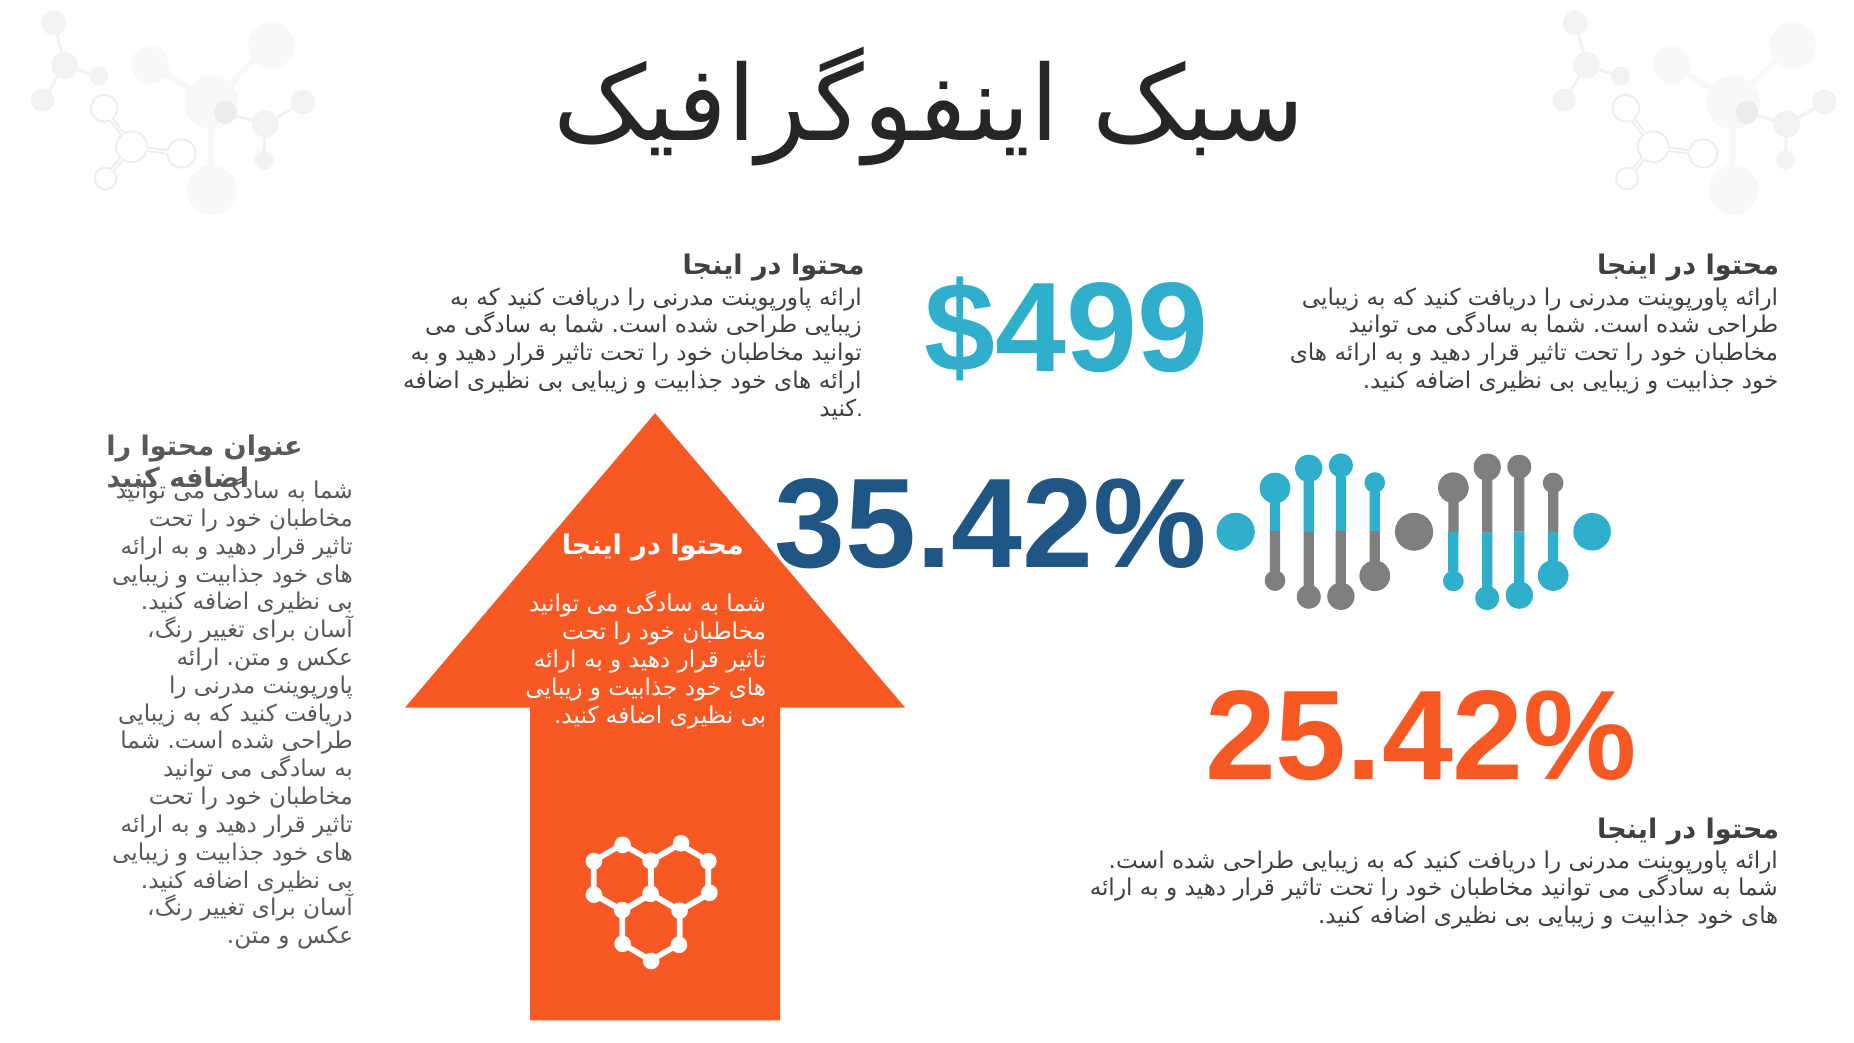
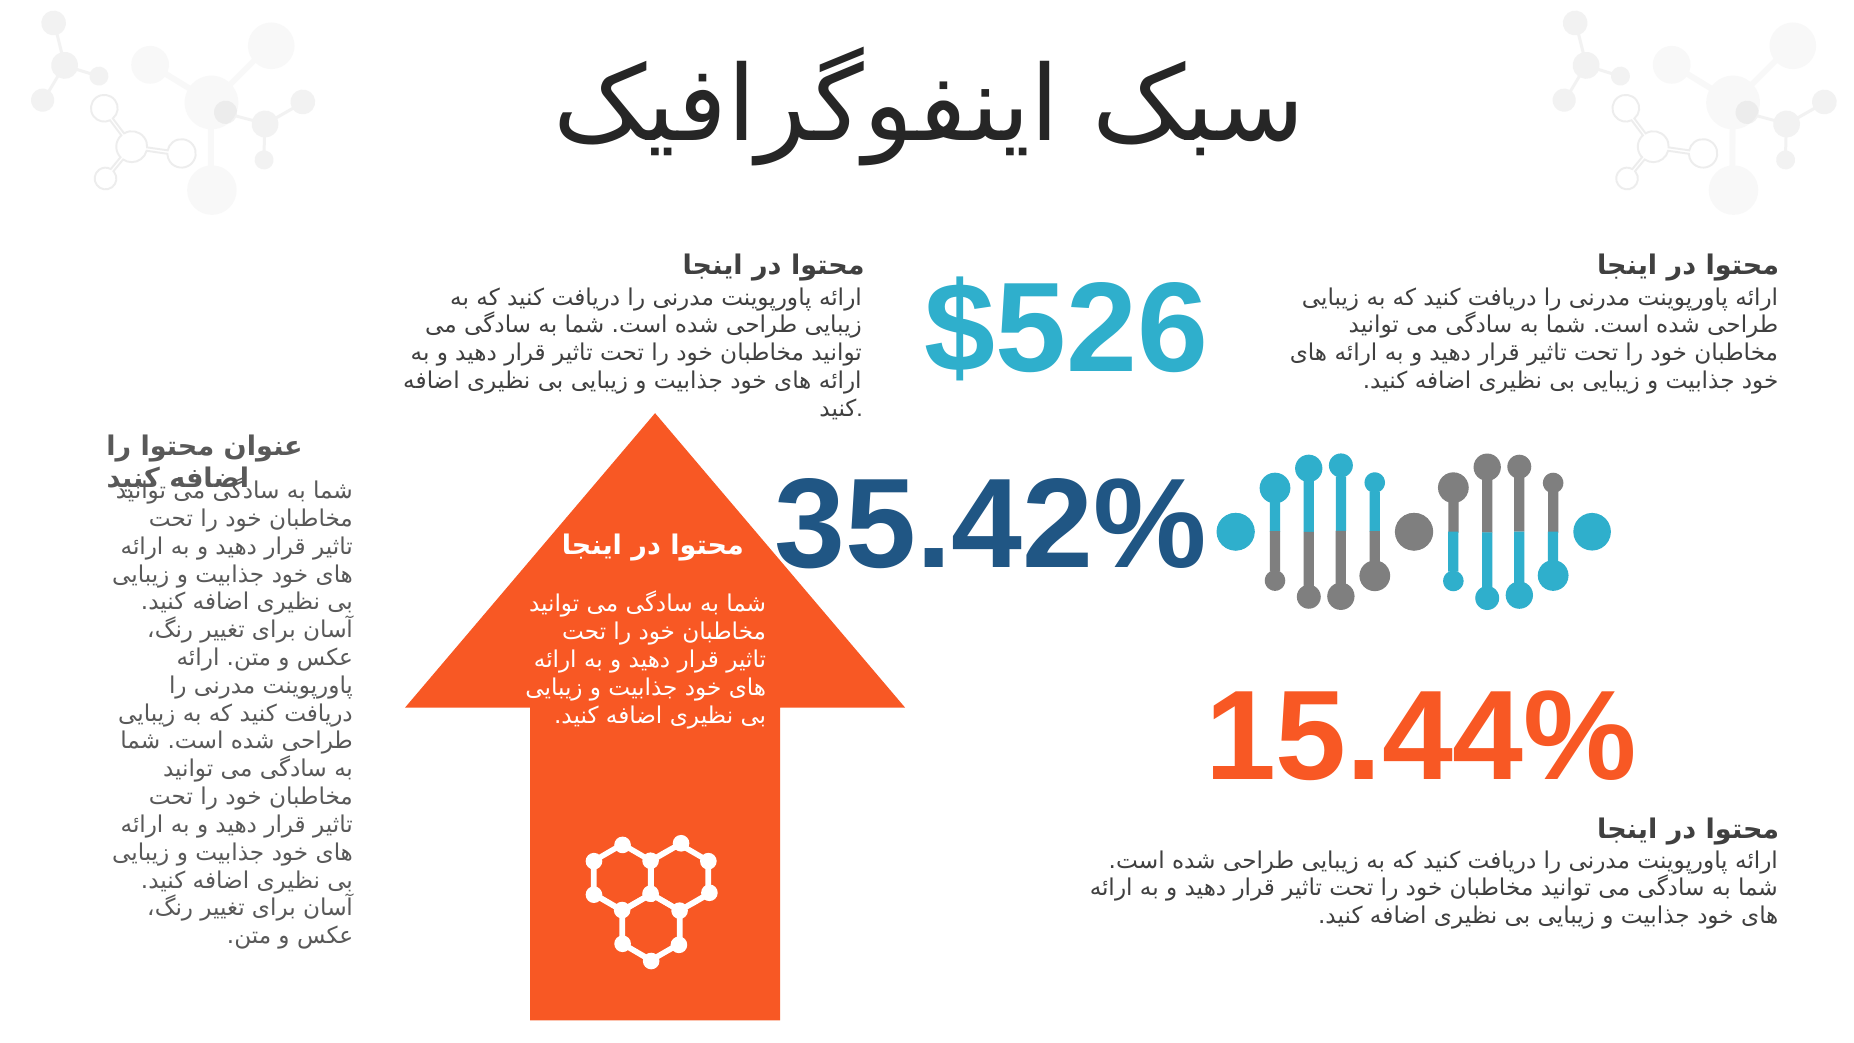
$499: $499 -> $526
25.42%: 25.42% -> 15.44%
